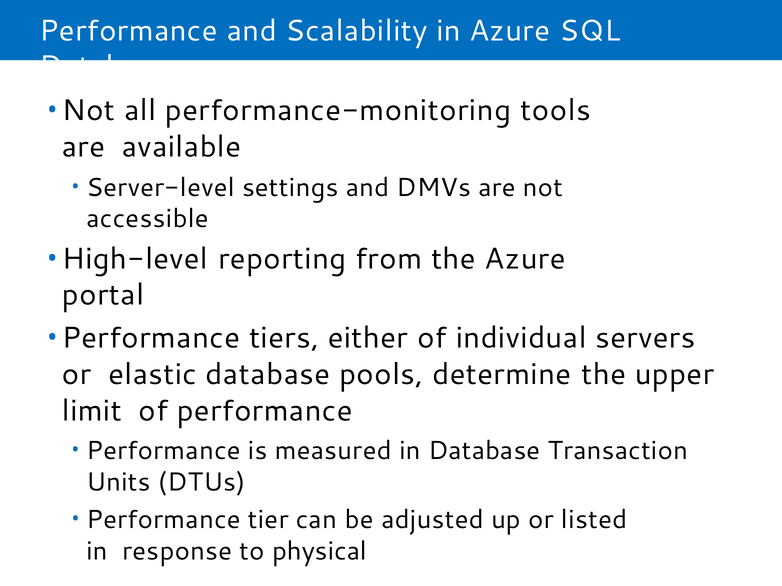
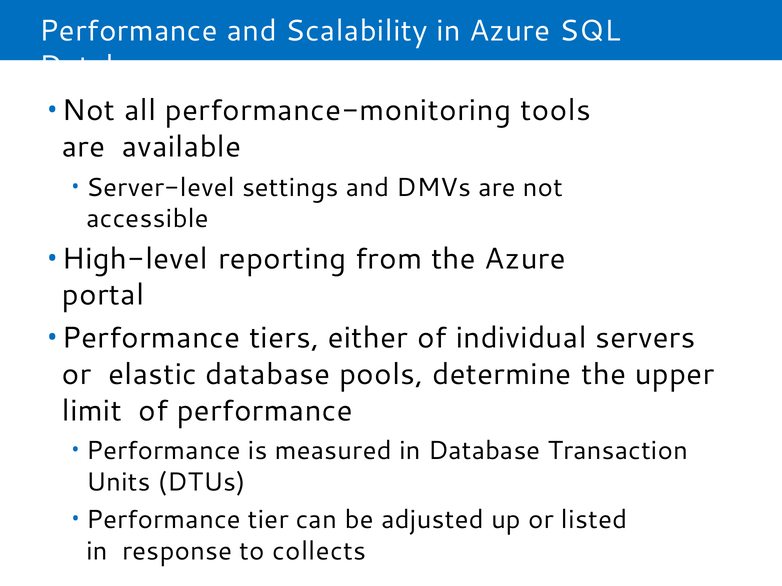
physical: physical -> collects
